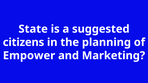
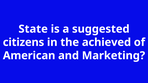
planning: planning -> achieved
Empower: Empower -> American
